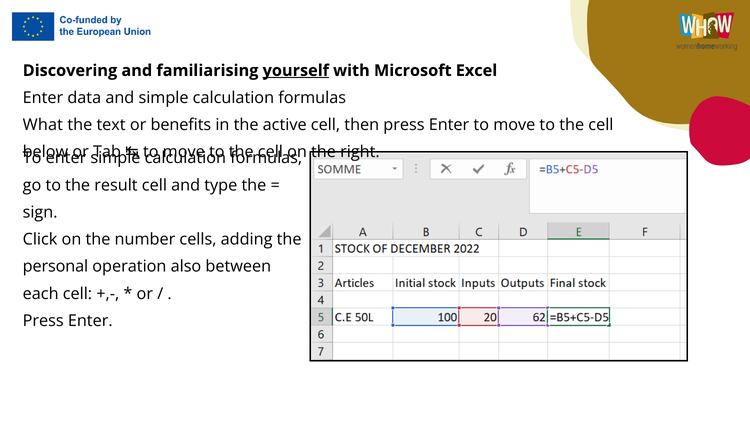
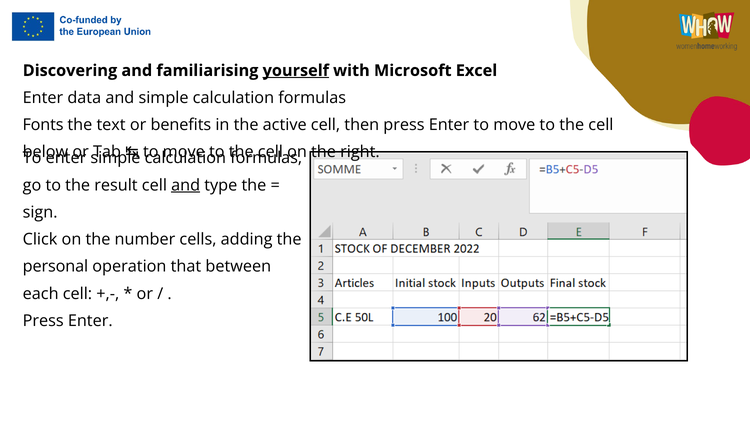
What: What -> Fonts
and at (186, 185) underline: none -> present
also: also -> that
